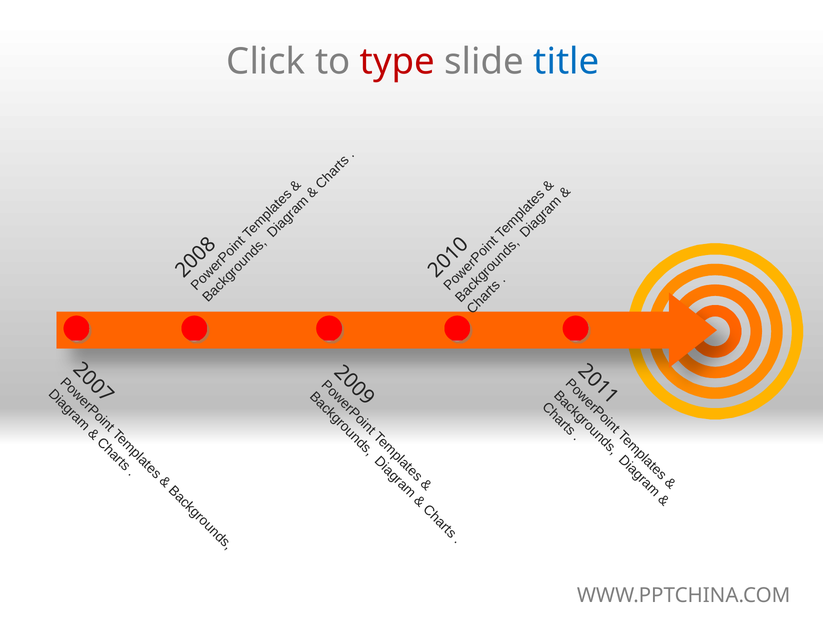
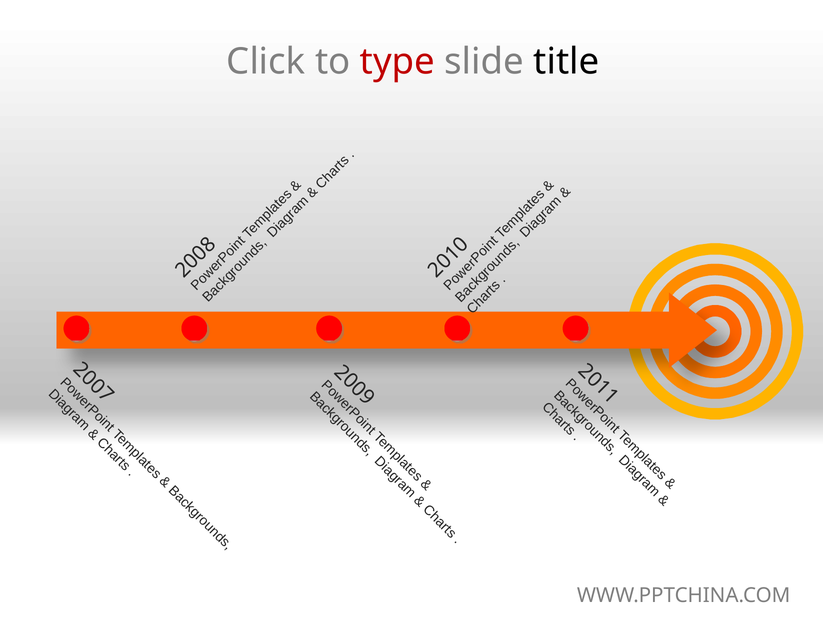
title colour: blue -> black
